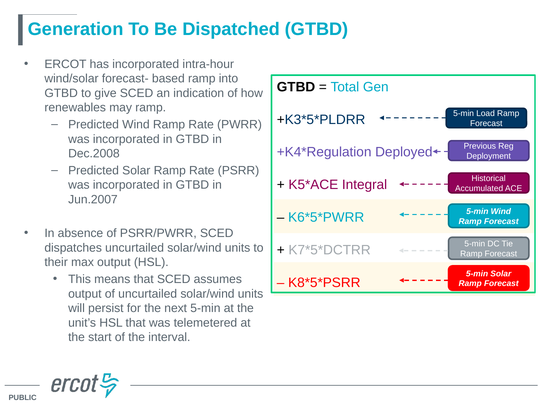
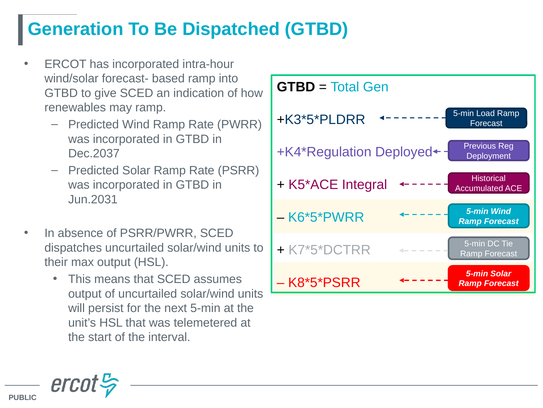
Dec.2008: Dec.2008 -> Dec.2037
Jun.2007: Jun.2007 -> Jun.2031
